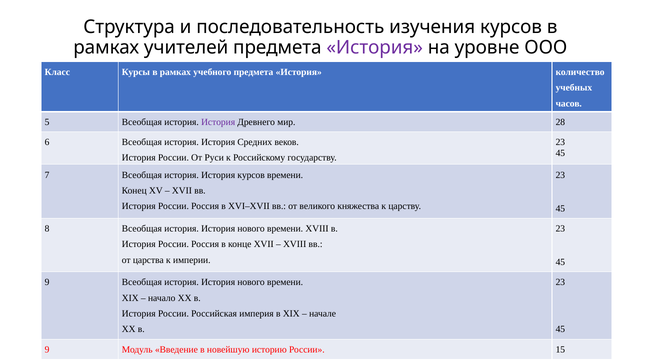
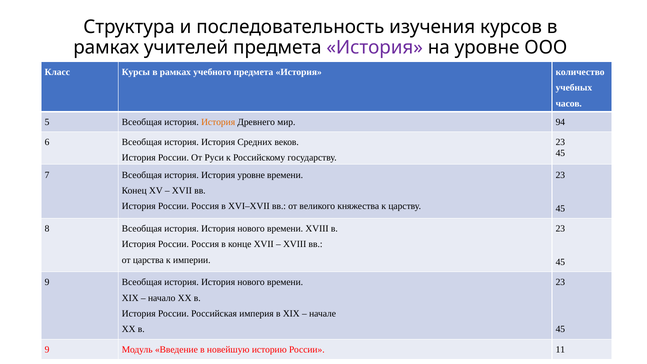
История at (218, 122) colour: purple -> orange
28: 28 -> 94
История курсов: курсов -> уровне
15: 15 -> 11
